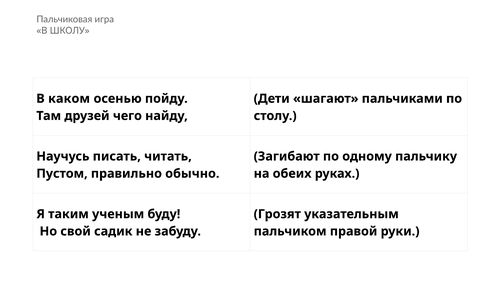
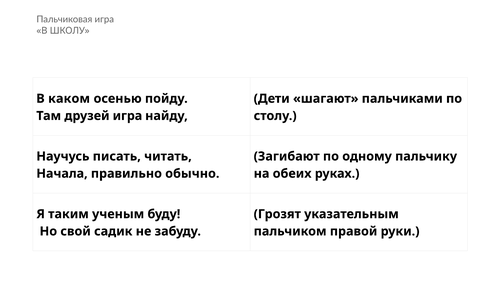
друзей чего: чего -> игра
Пустом: Пустом -> Начала
